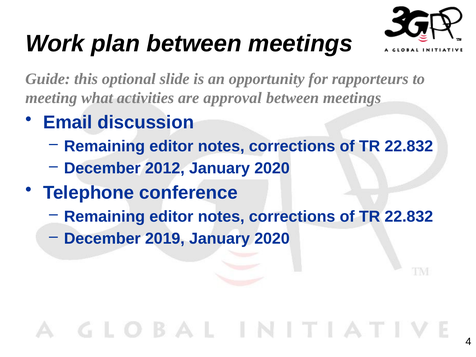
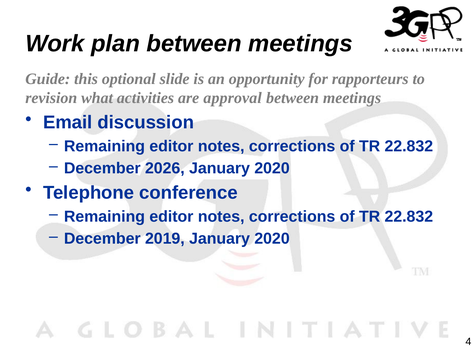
meeting: meeting -> revision
2012: 2012 -> 2026
